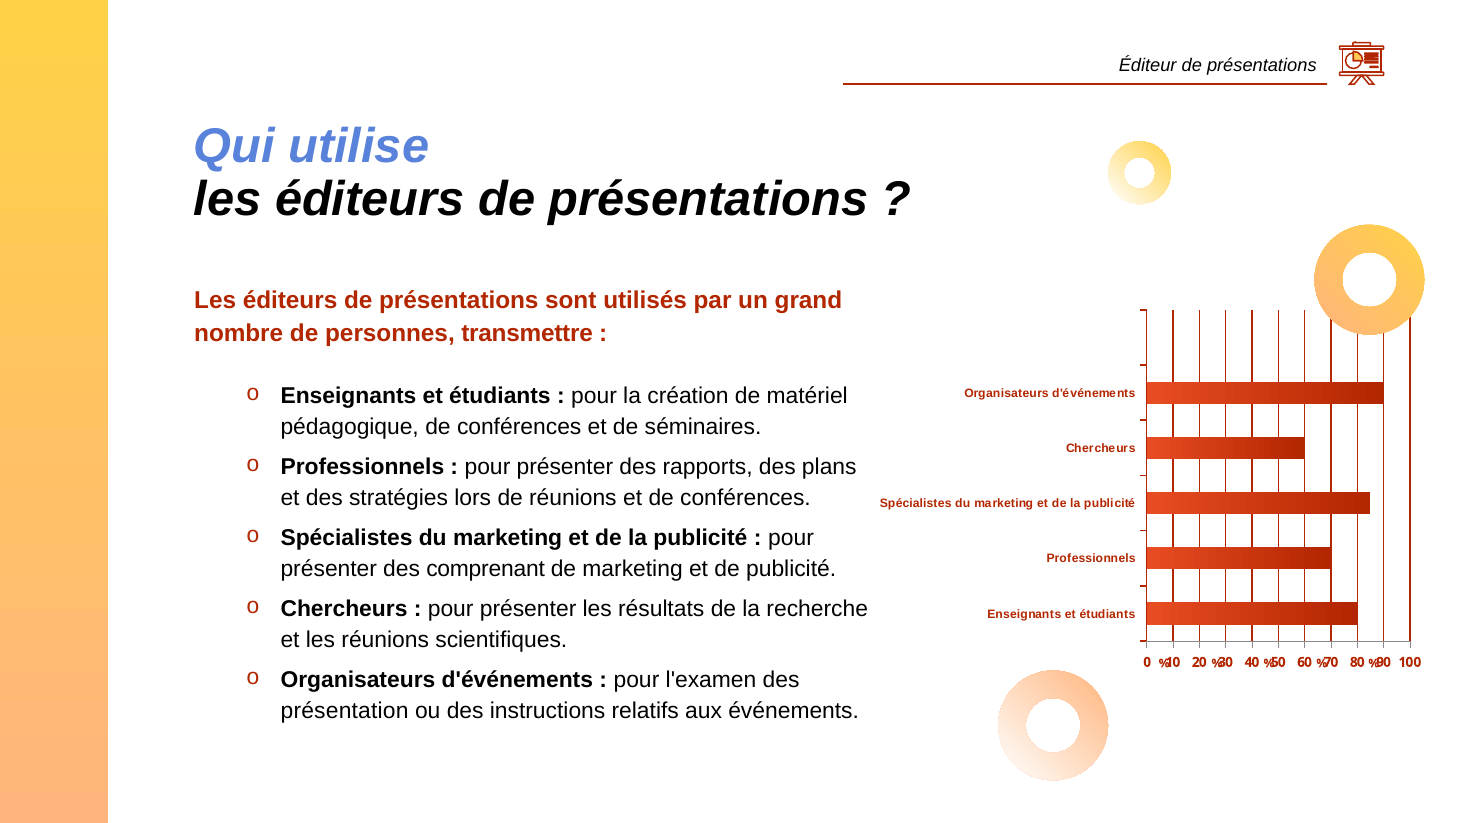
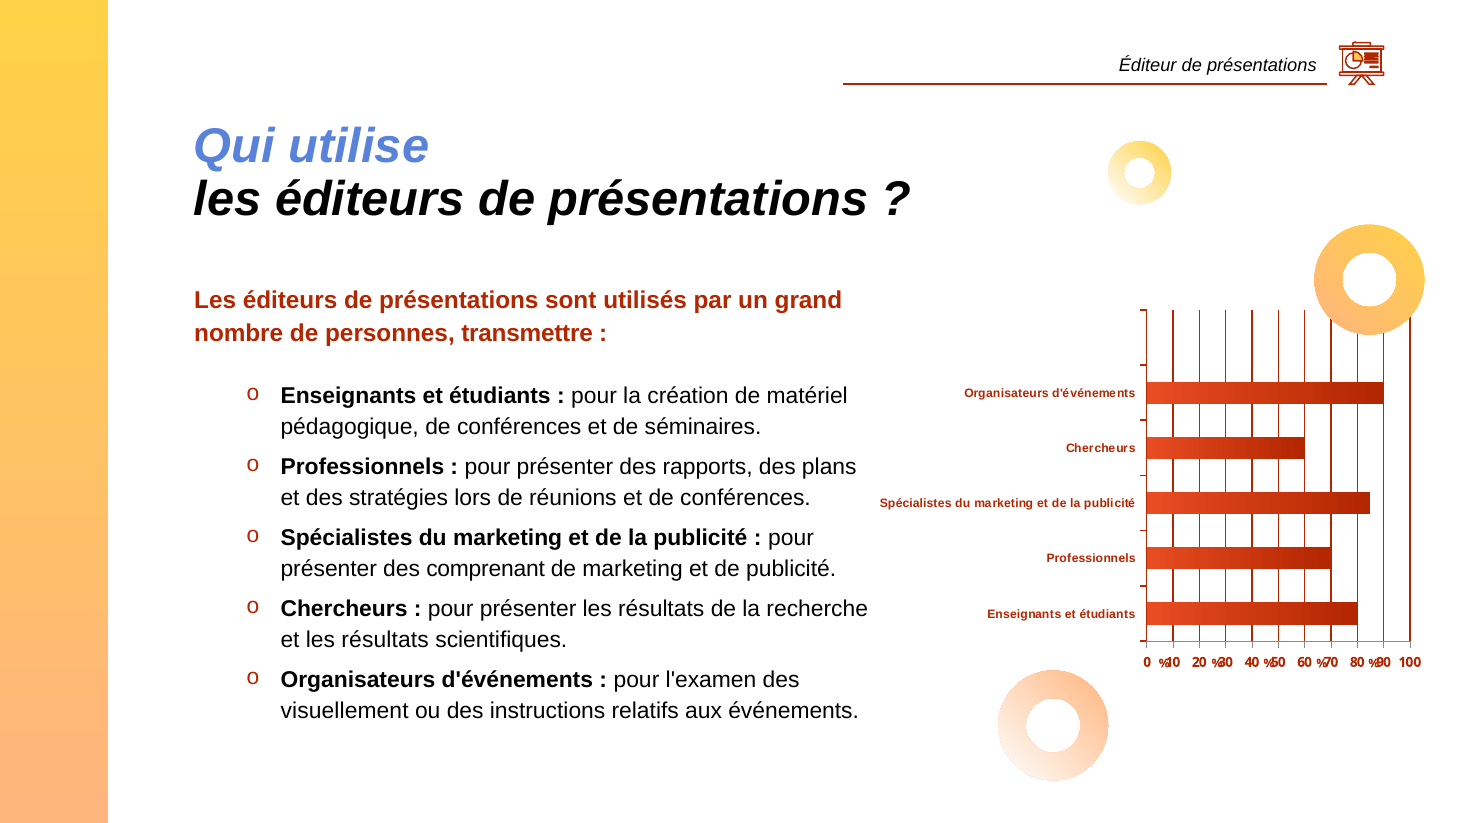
et les réunions: réunions -> résultats
présentation: présentation -> visuellement
